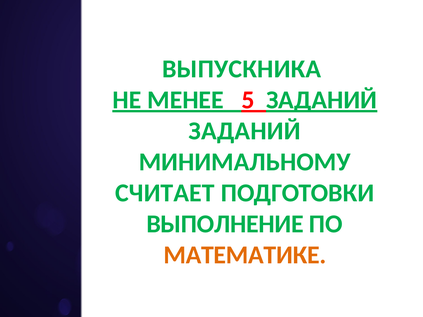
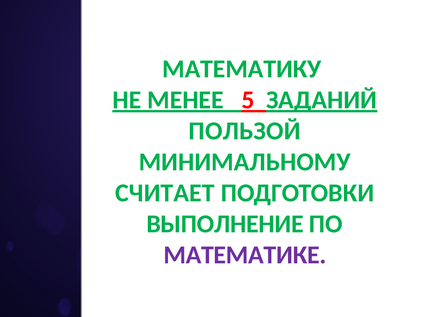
ВЫПУСКНИКА: ВЫПУСКНИКА -> МАТЕМАТИКУ
ЗАДАНИЙ at (245, 131): ЗАДАНИЙ -> ПОЛЬЗОЙ
МАТЕМАТИКЕ colour: orange -> purple
